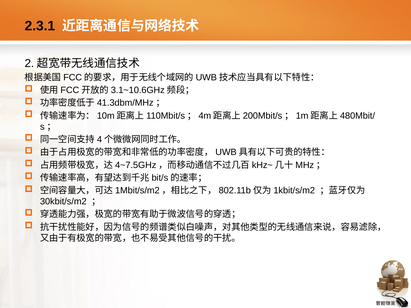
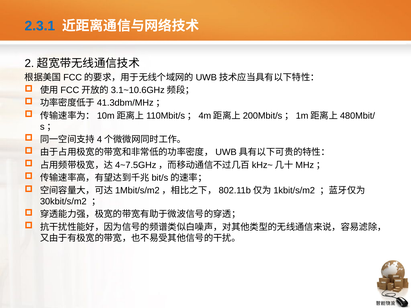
2.3.1 colour: black -> blue
